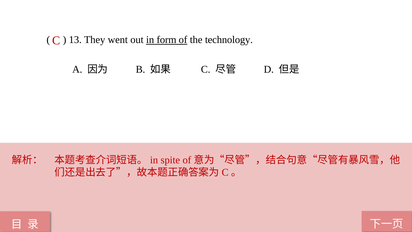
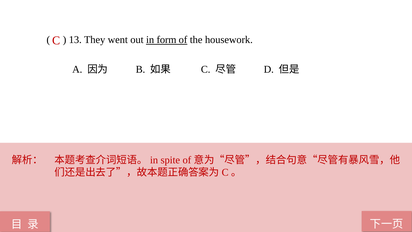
technology: technology -> housework
